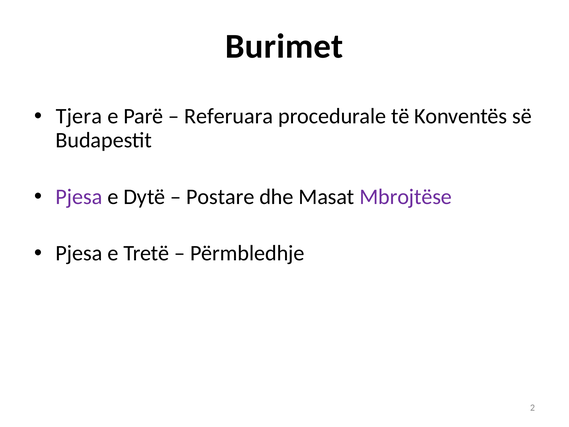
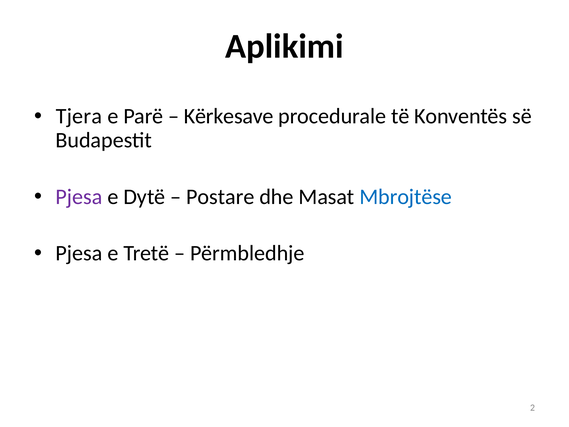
Burimet: Burimet -> Aplikimi
Referuara: Referuara -> Kërkesave
Mbrojtëse colour: purple -> blue
